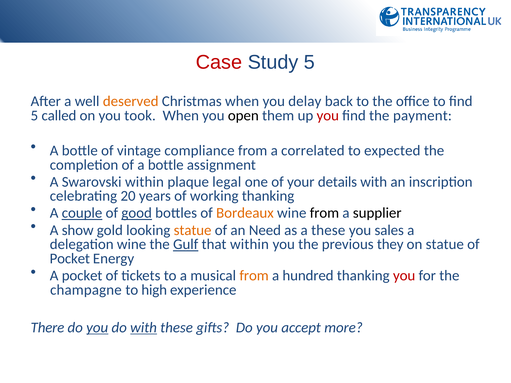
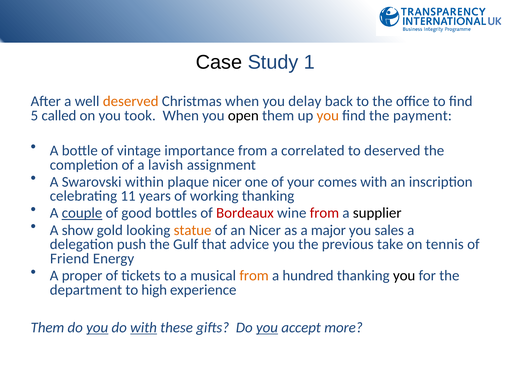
Case colour: red -> black
Study 5: 5 -> 1
you at (328, 116) colour: red -> orange
compliance: compliance -> importance
to expected: expected -> deserved
of a bottle: bottle -> lavish
plaque legal: legal -> nicer
details: details -> comes
20: 20 -> 11
good underline: present -> none
Bordeaux colour: orange -> red
from at (324, 213) colour: black -> red
an Need: Need -> Nicer
a these: these -> major
delegation wine: wine -> push
Gulf underline: present -> none
that within: within -> advice
they: they -> take
on statue: statue -> tennis
Pocket at (70, 259): Pocket -> Friend
A pocket: pocket -> proper
you at (404, 276) colour: red -> black
champagne: champagne -> department
There at (47, 328): There -> Them
you at (267, 328) underline: none -> present
